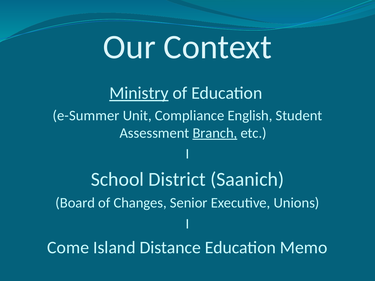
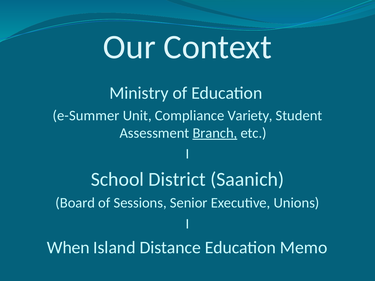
Ministry underline: present -> none
English: English -> Variety
Changes: Changes -> Sessions
Come: Come -> When
